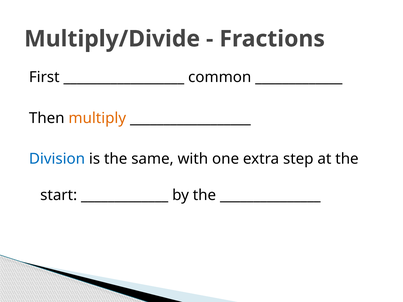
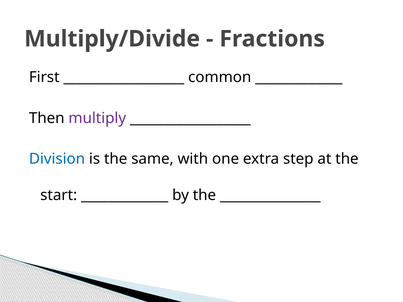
multiply colour: orange -> purple
